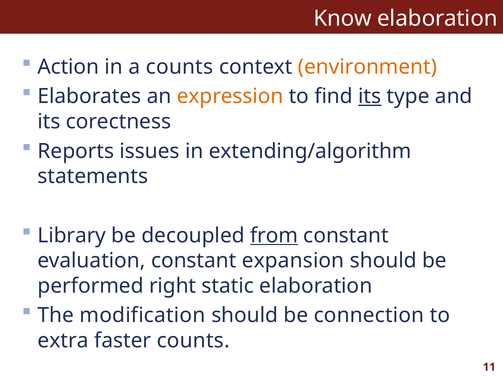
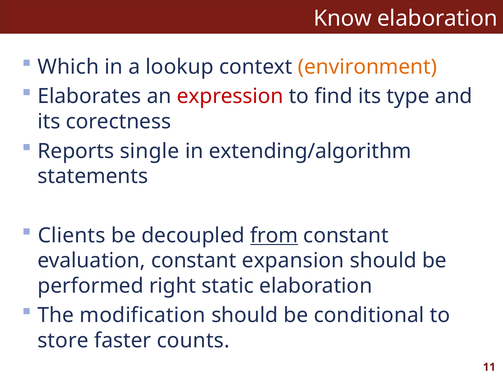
Action: Action -> Which
a counts: counts -> lookup
expression colour: orange -> red
its at (370, 96) underline: present -> none
issues: issues -> single
Library: Library -> Clients
connection: connection -> conditional
extra: extra -> store
